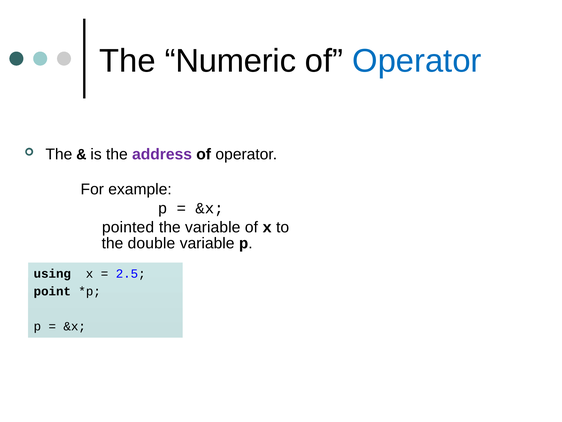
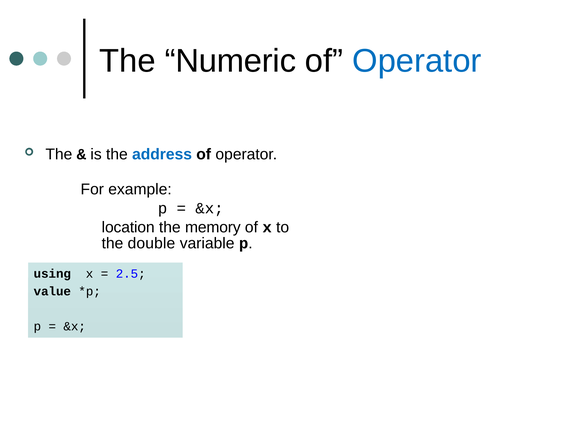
address colour: purple -> blue
pointed: pointed -> location
the variable: variable -> memory
point: point -> value
